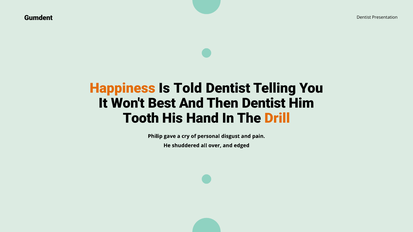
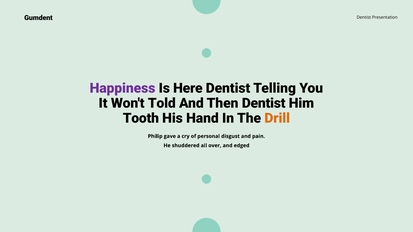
Happiness colour: orange -> purple
Told: Told -> Here
Best: Best -> Told
